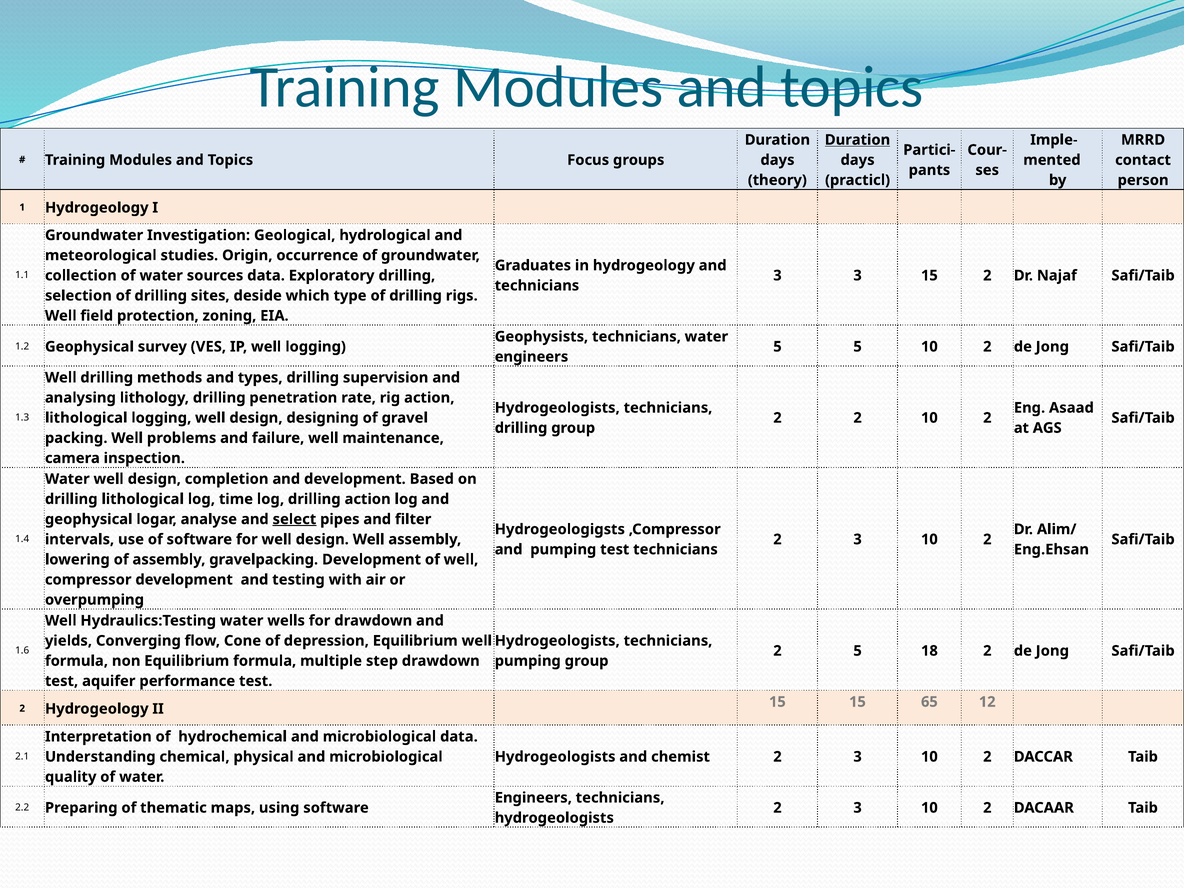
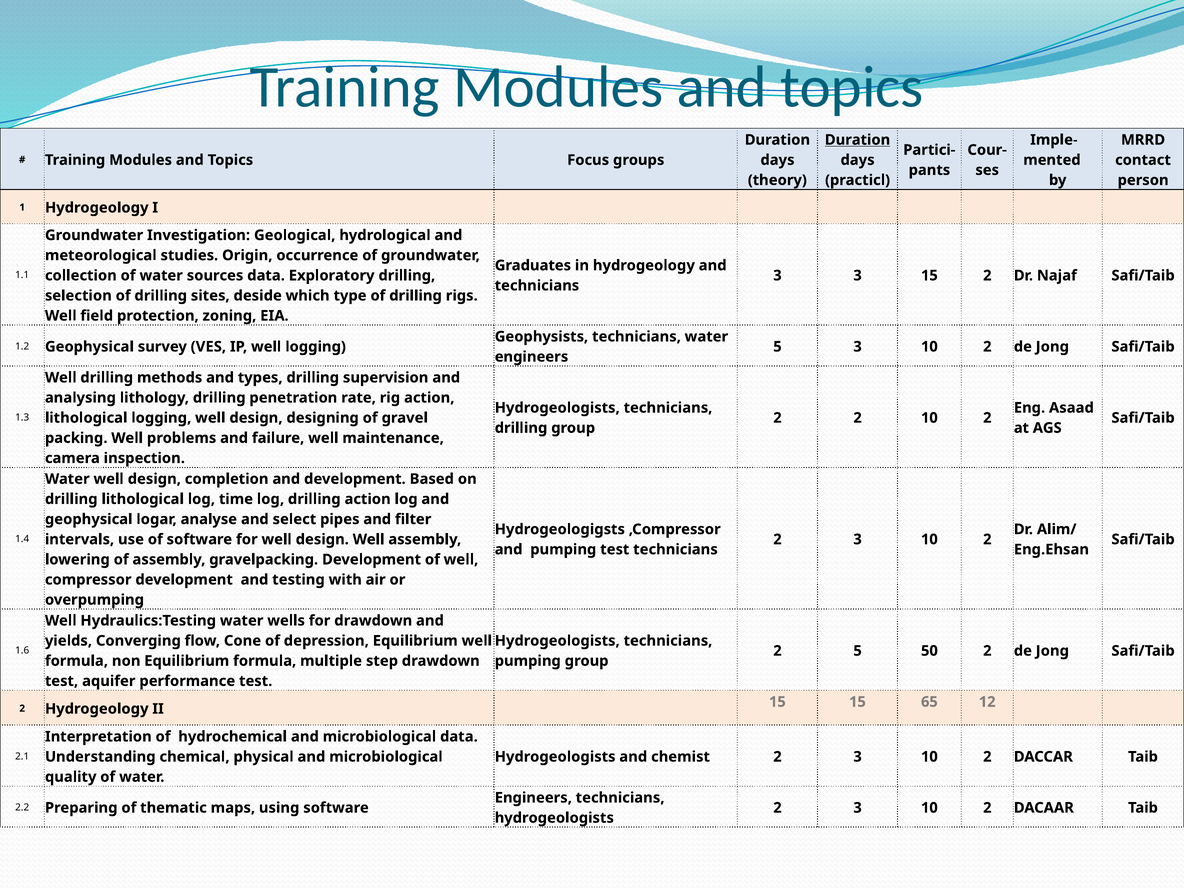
5 5: 5 -> 3
select underline: present -> none
18: 18 -> 50
